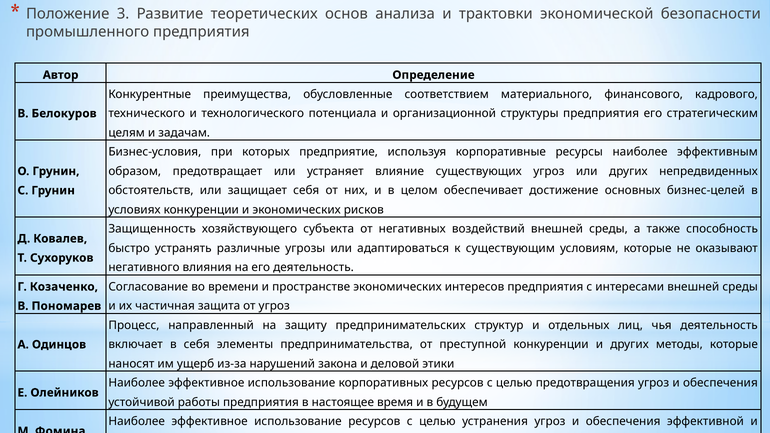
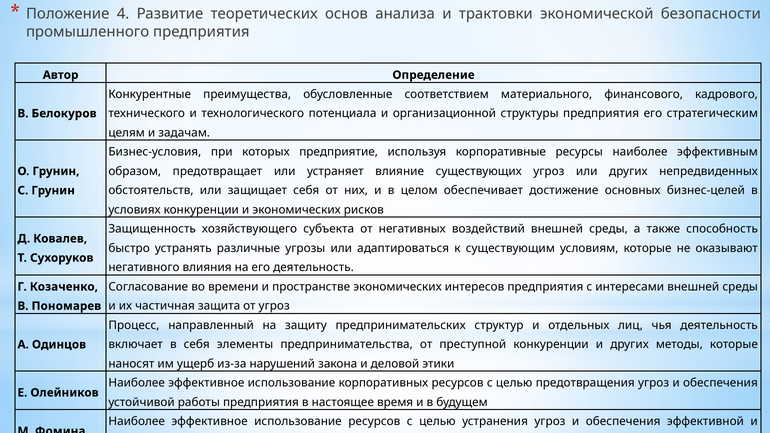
3: 3 -> 4
